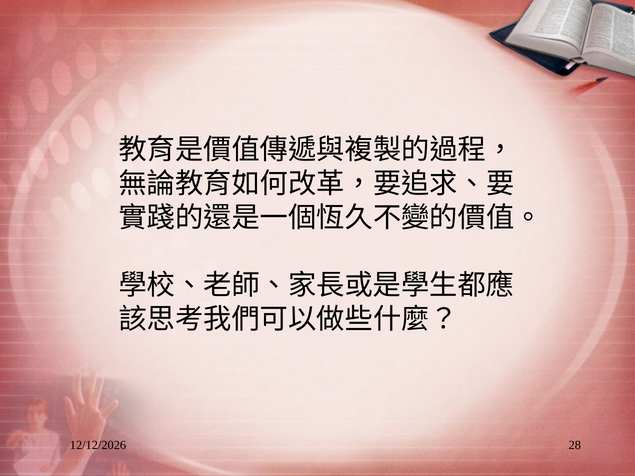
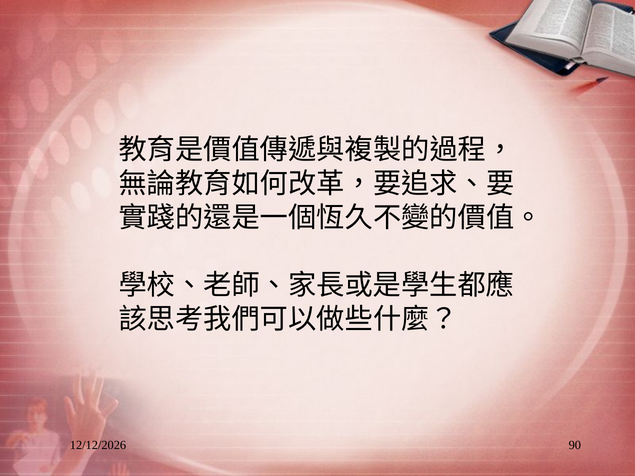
28: 28 -> 90
